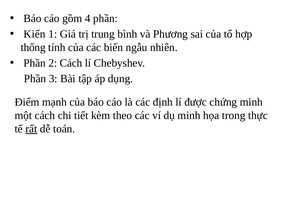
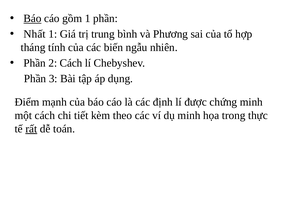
Báo at (32, 18) underline: none -> present
gồm 4: 4 -> 1
Kiến: Kiến -> Nhất
thống: thống -> tháng
